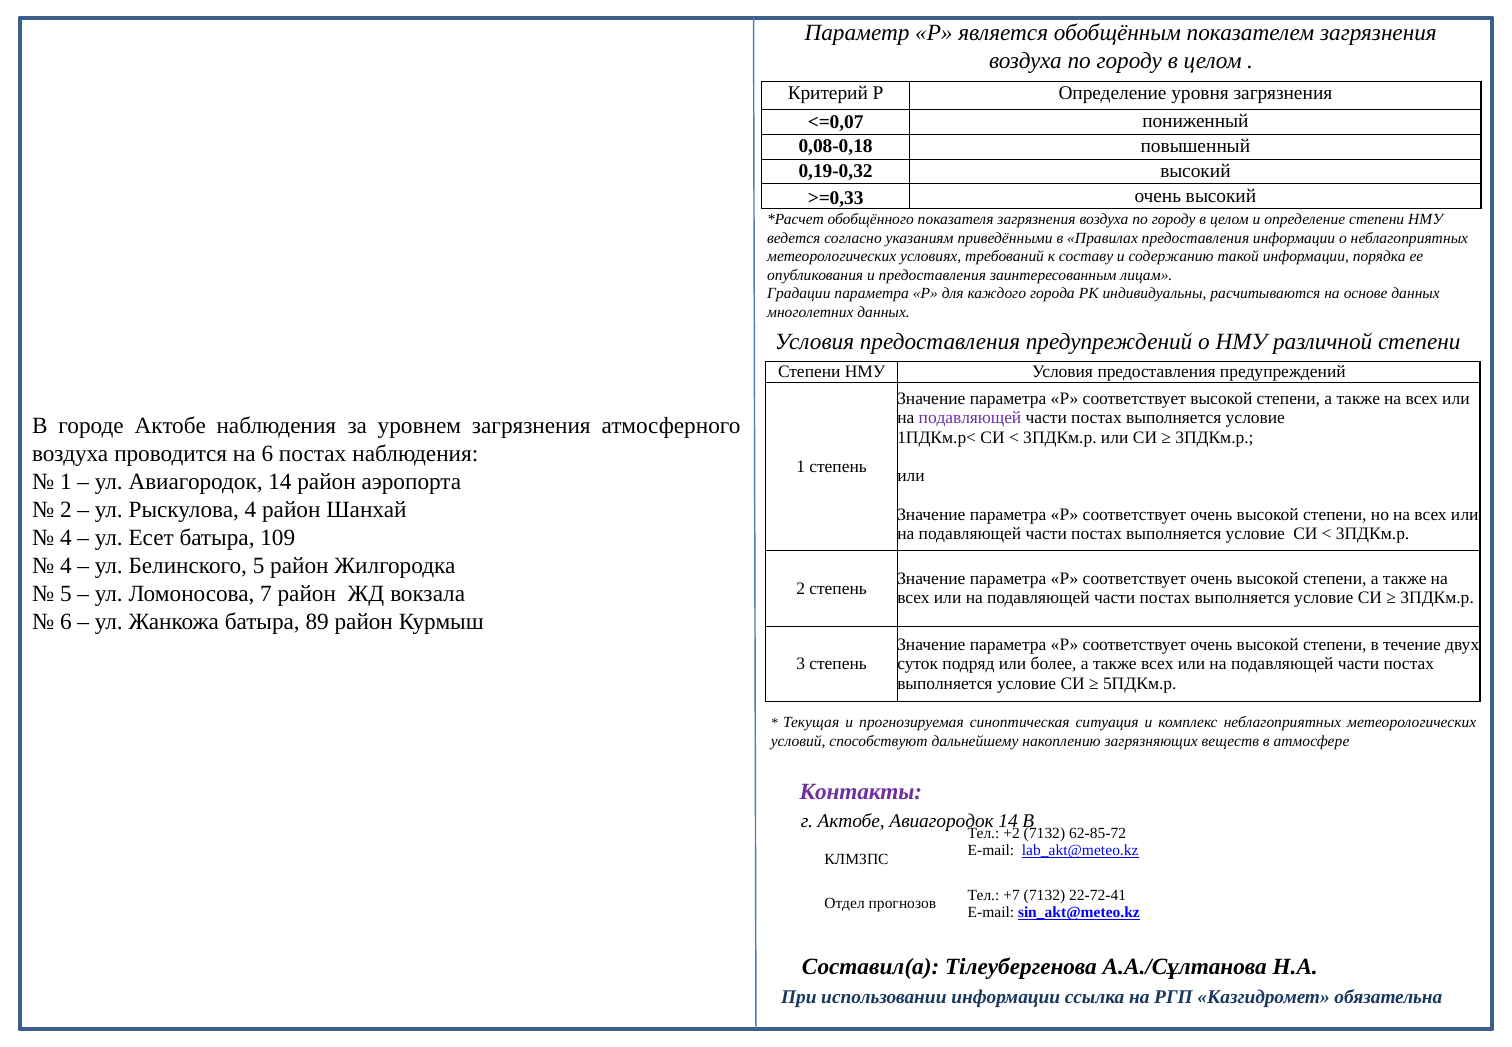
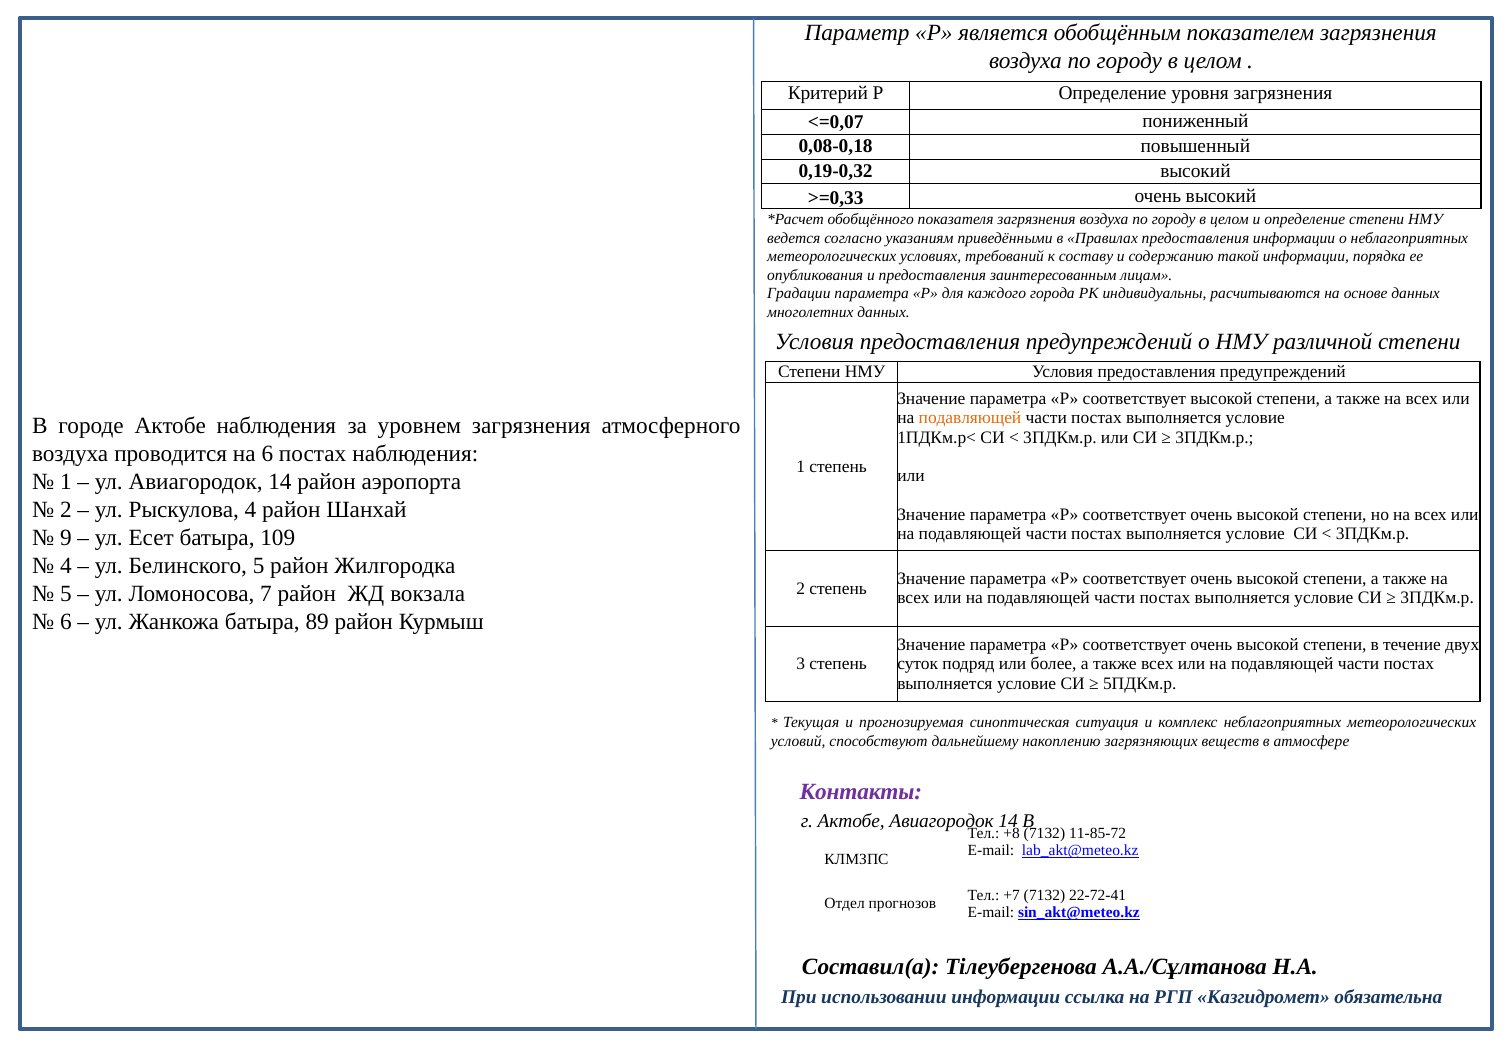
подавляющей at (970, 418) colour: purple -> orange
4 at (66, 538): 4 -> 9
+2: +2 -> +8
62-85-72: 62-85-72 -> 11-85-72
